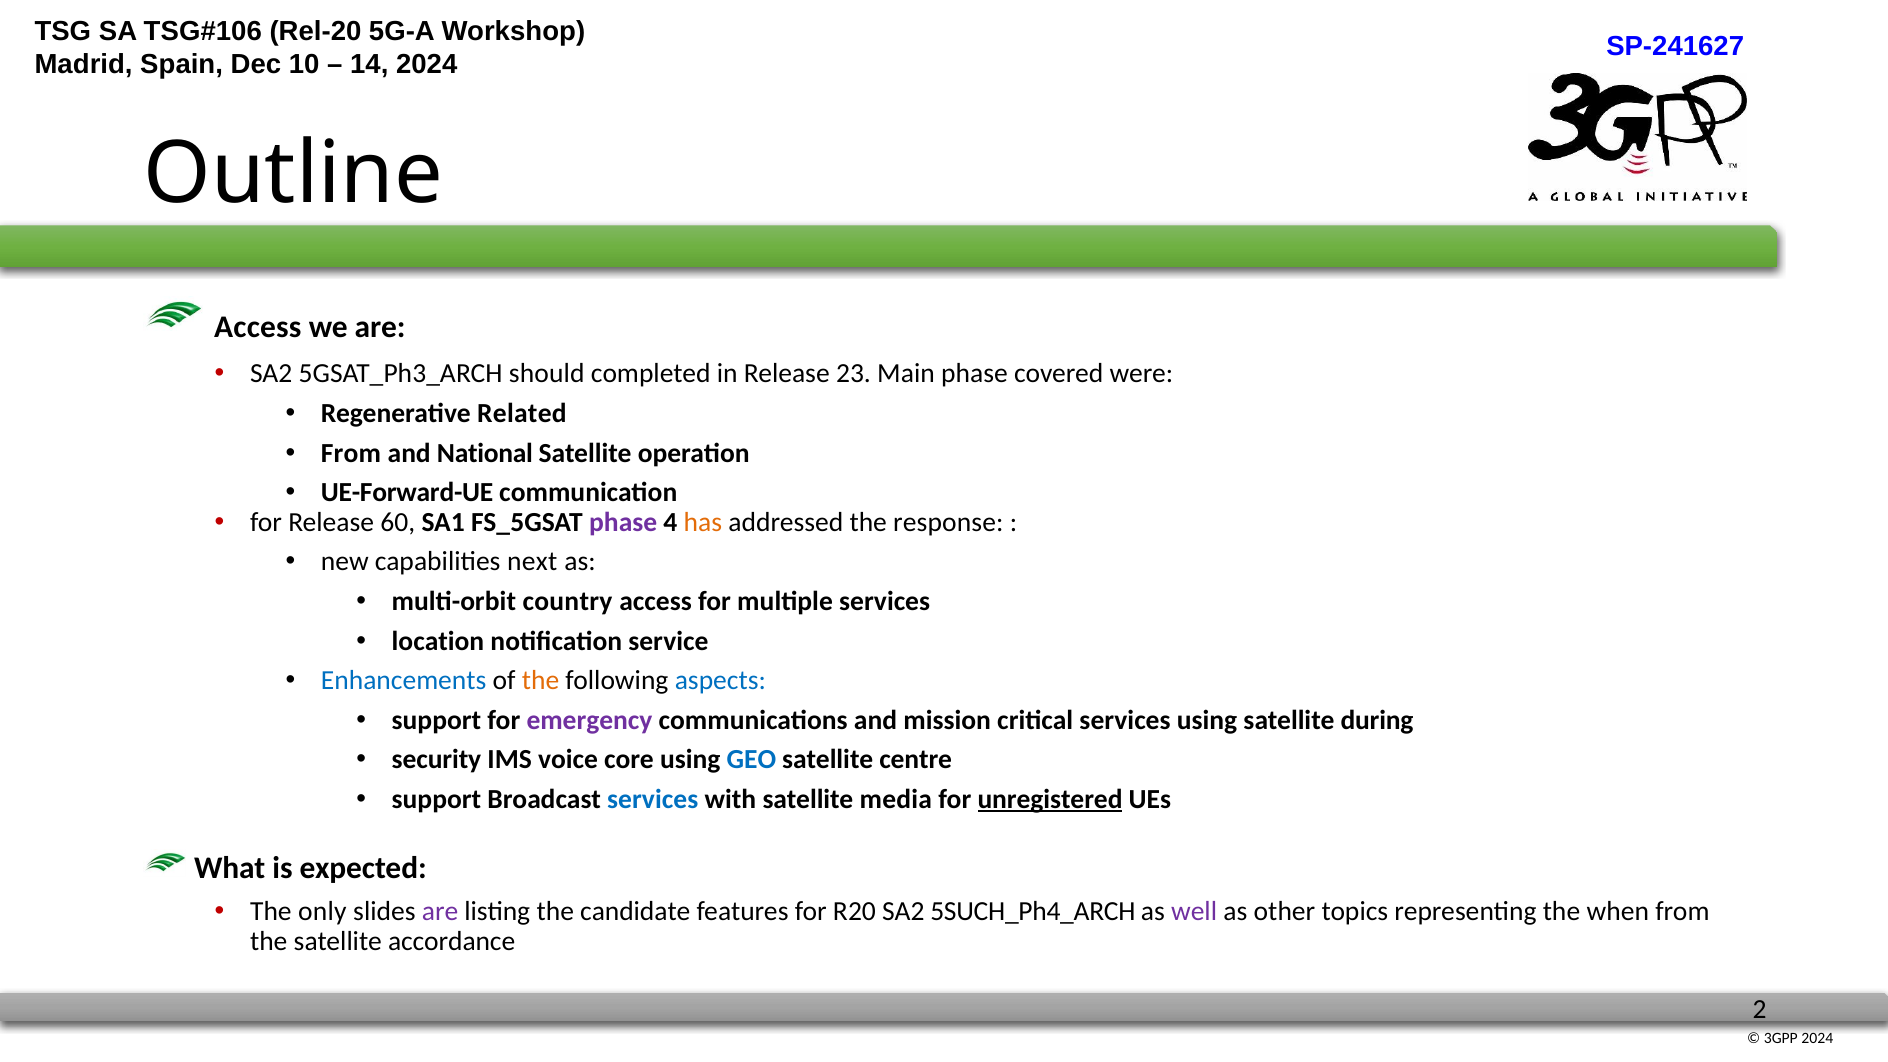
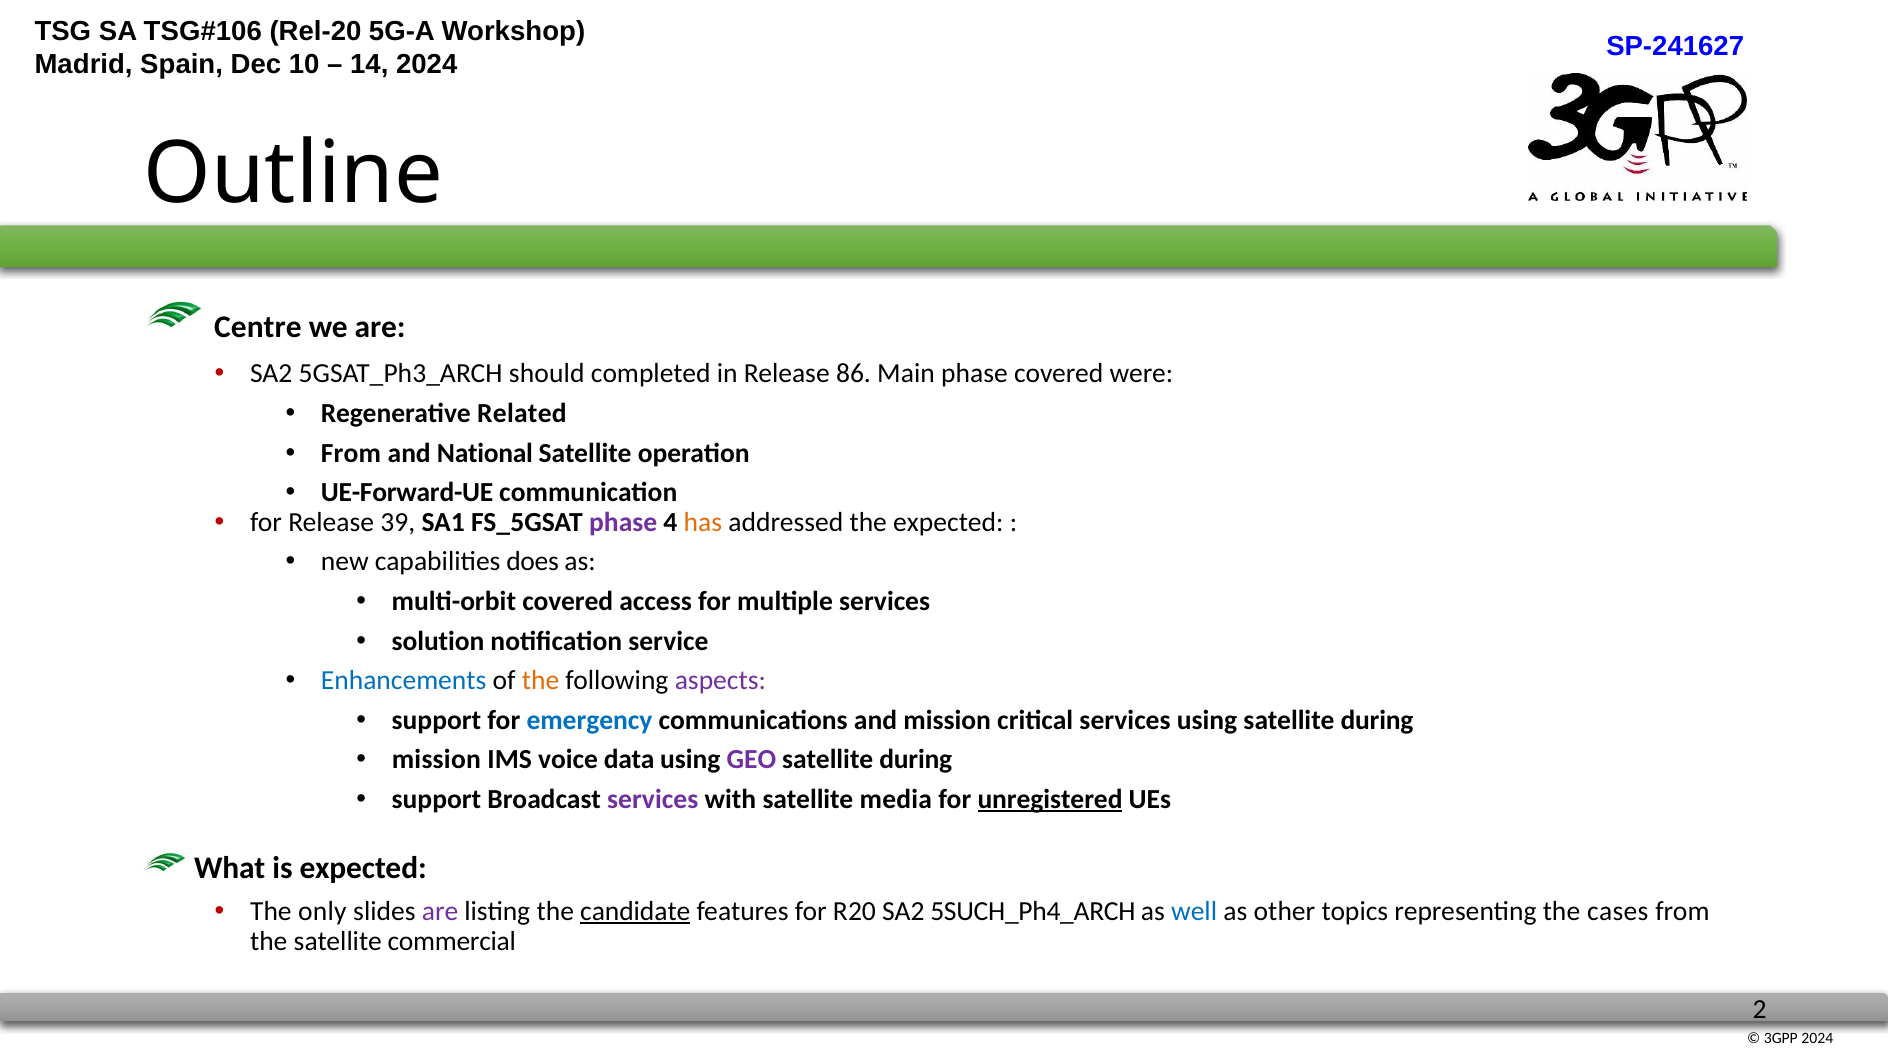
Access at (258, 327): Access -> Centre
23: 23 -> 86
60: 60 -> 39
the response: response -> expected
next: next -> does
multi-orbit country: country -> covered
location: location -> solution
aspects colour: blue -> purple
emergency colour: purple -> blue
security at (437, 760): security -> mission
core: core -> data
GEO colour: blue -> purple
centre at (916, 760): centre -> during
services at (653, 799) colour: blue -> purple
candidate underline: none -> present
well colour: purple -> blue
when: when -> cases
accordance: accordance -> commercial
